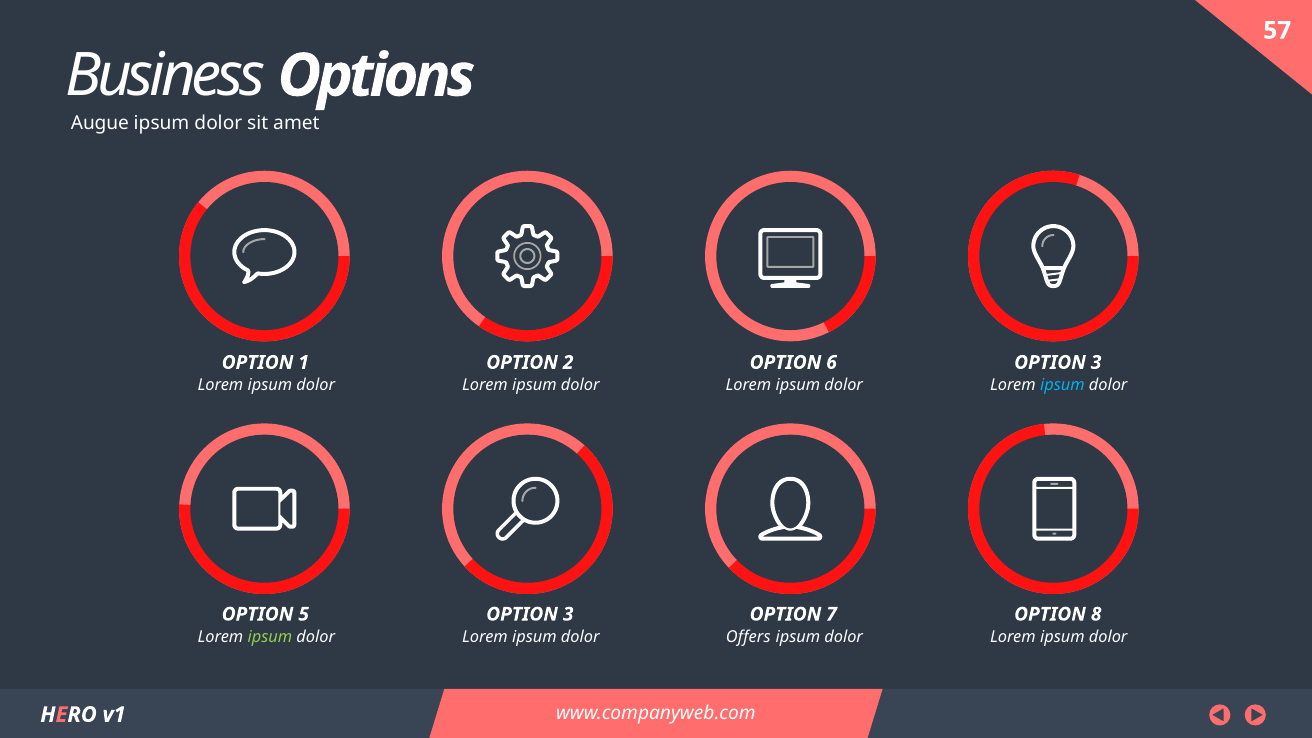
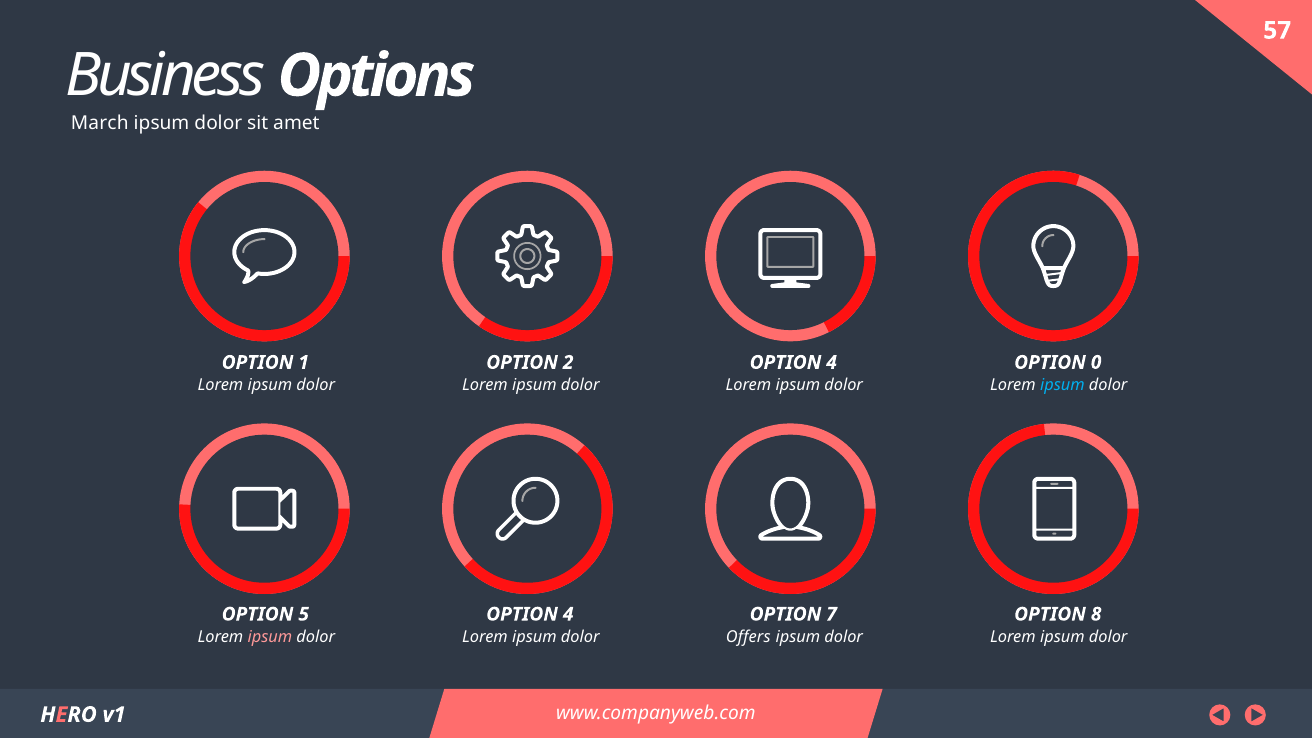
Augue: Augue -> March
6 at (832, 362): 6 -> 4
3 at (1096, 362): 3 -> 0
3 at (568, 614): 3 -> 4
ipsum at (270, 637) colour: light green -> pink
